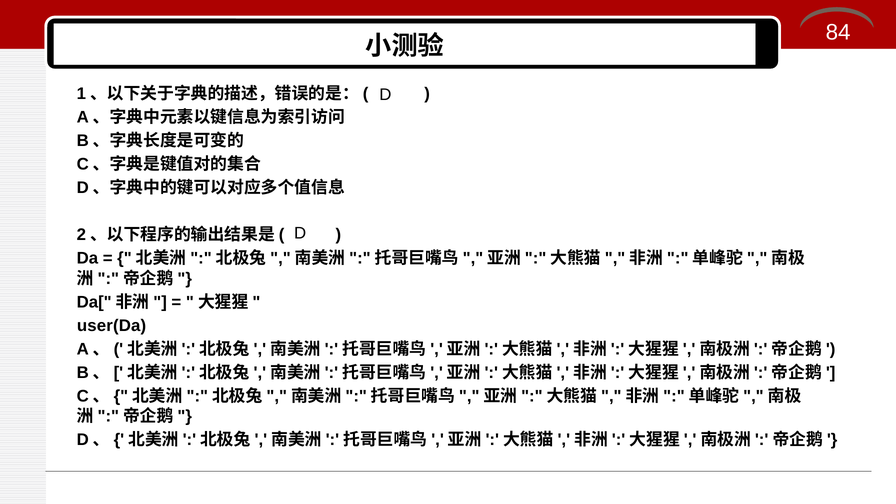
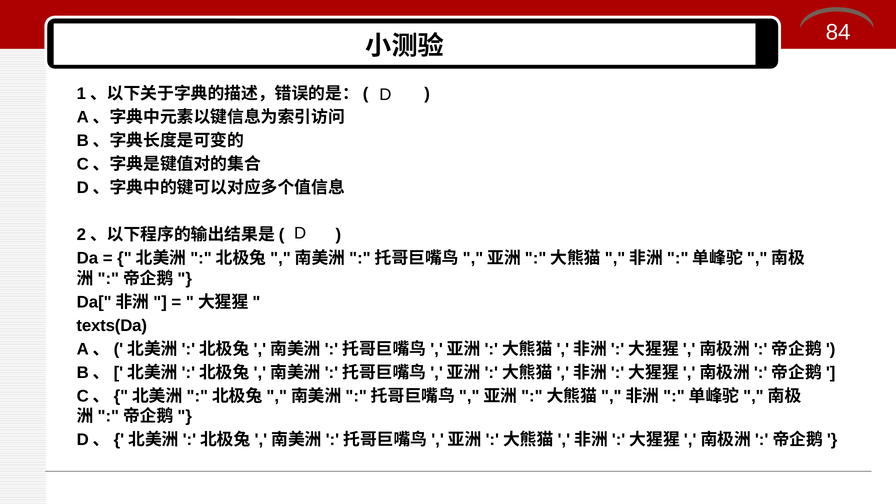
user(Da: user(Da -> texts(Da
